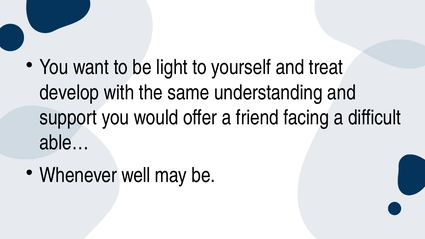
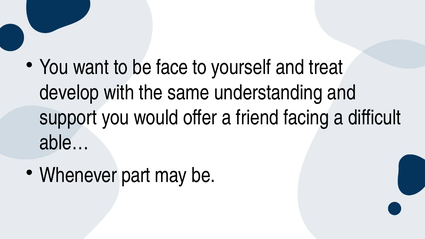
light: light -> face
well: well -> part
